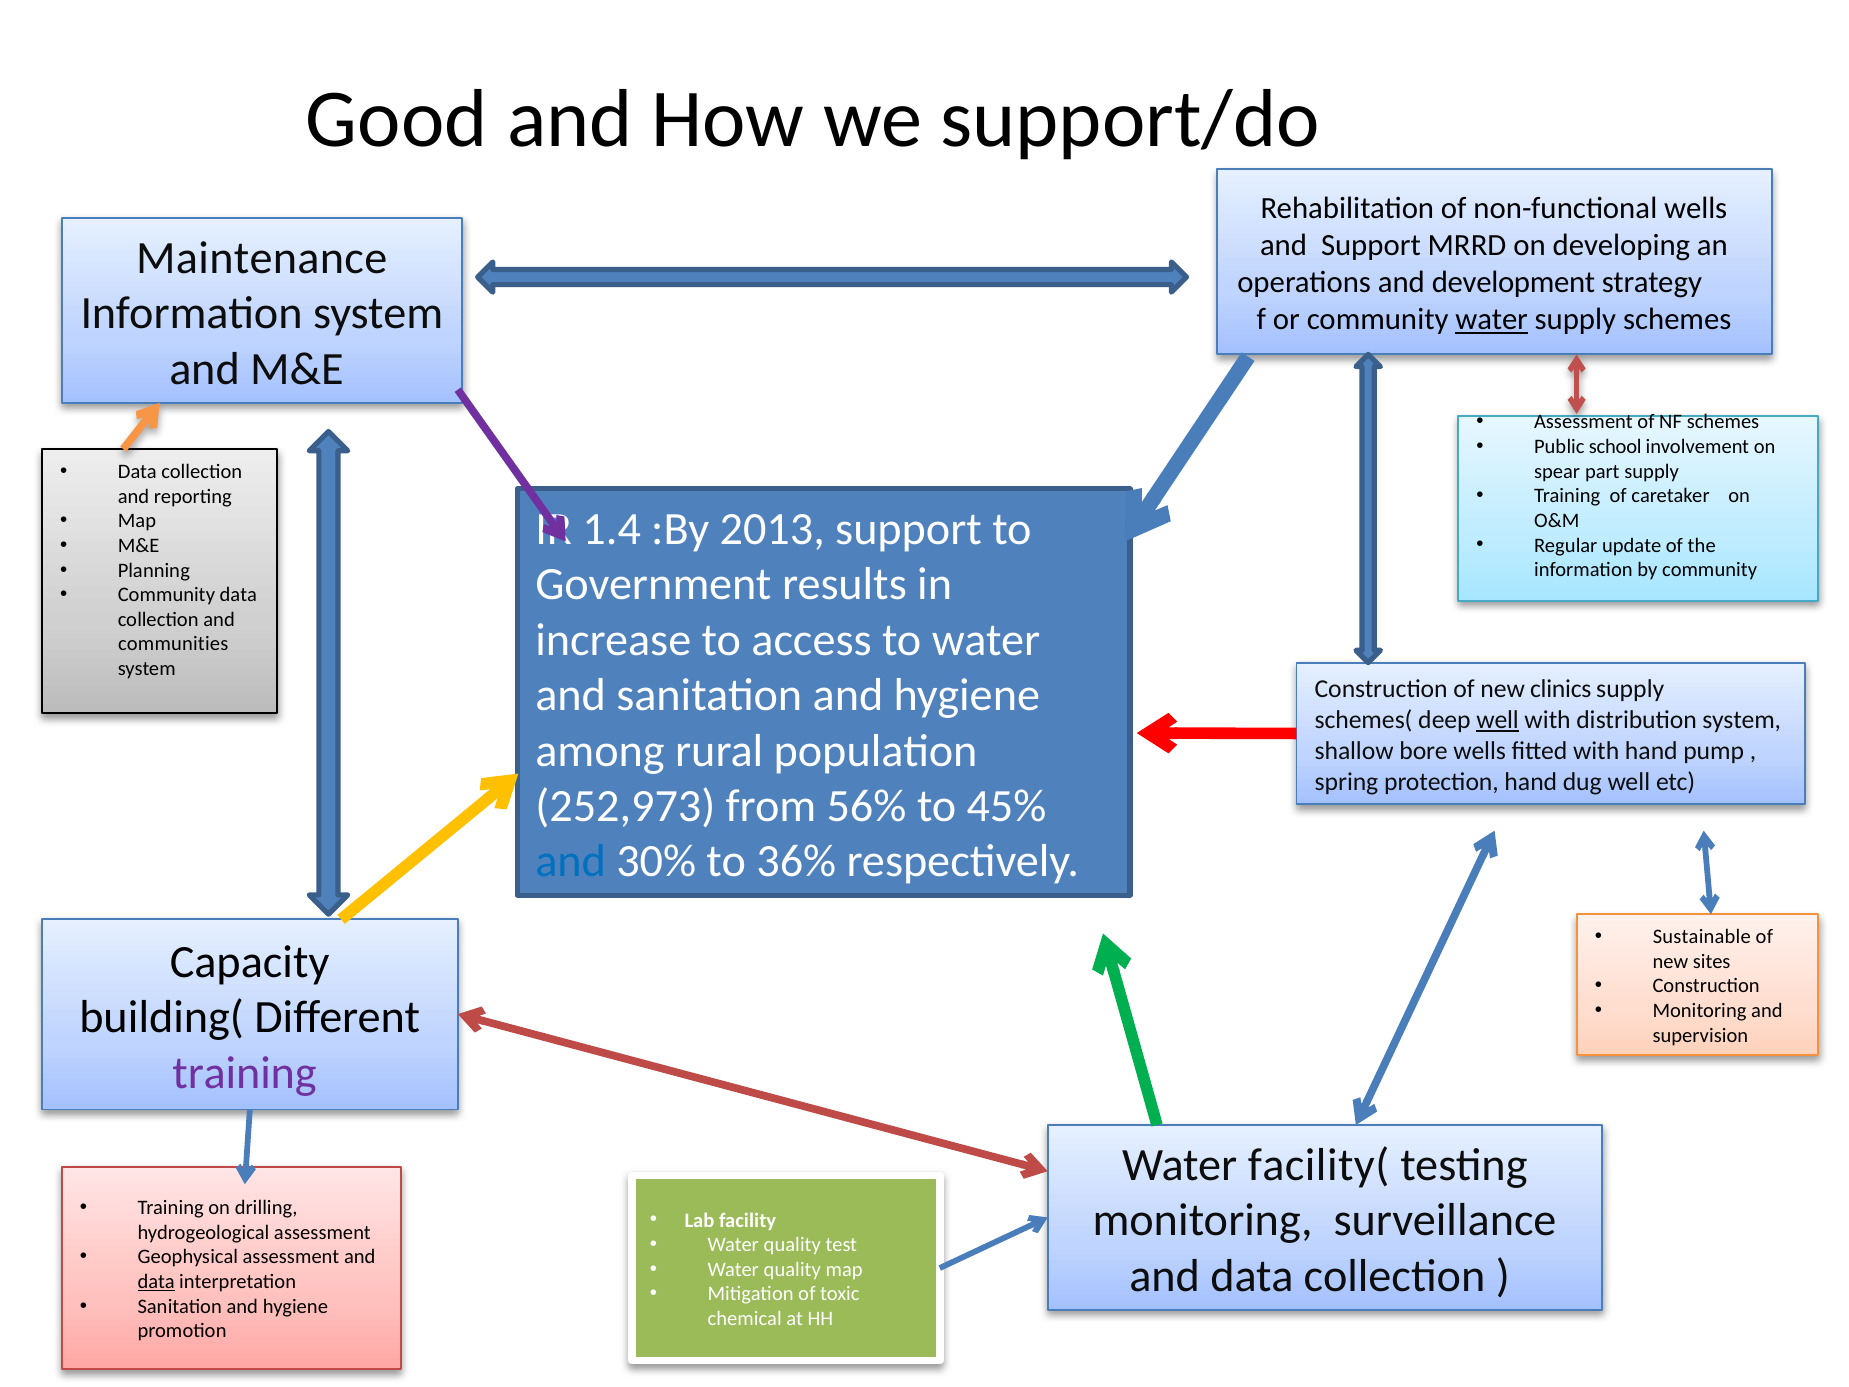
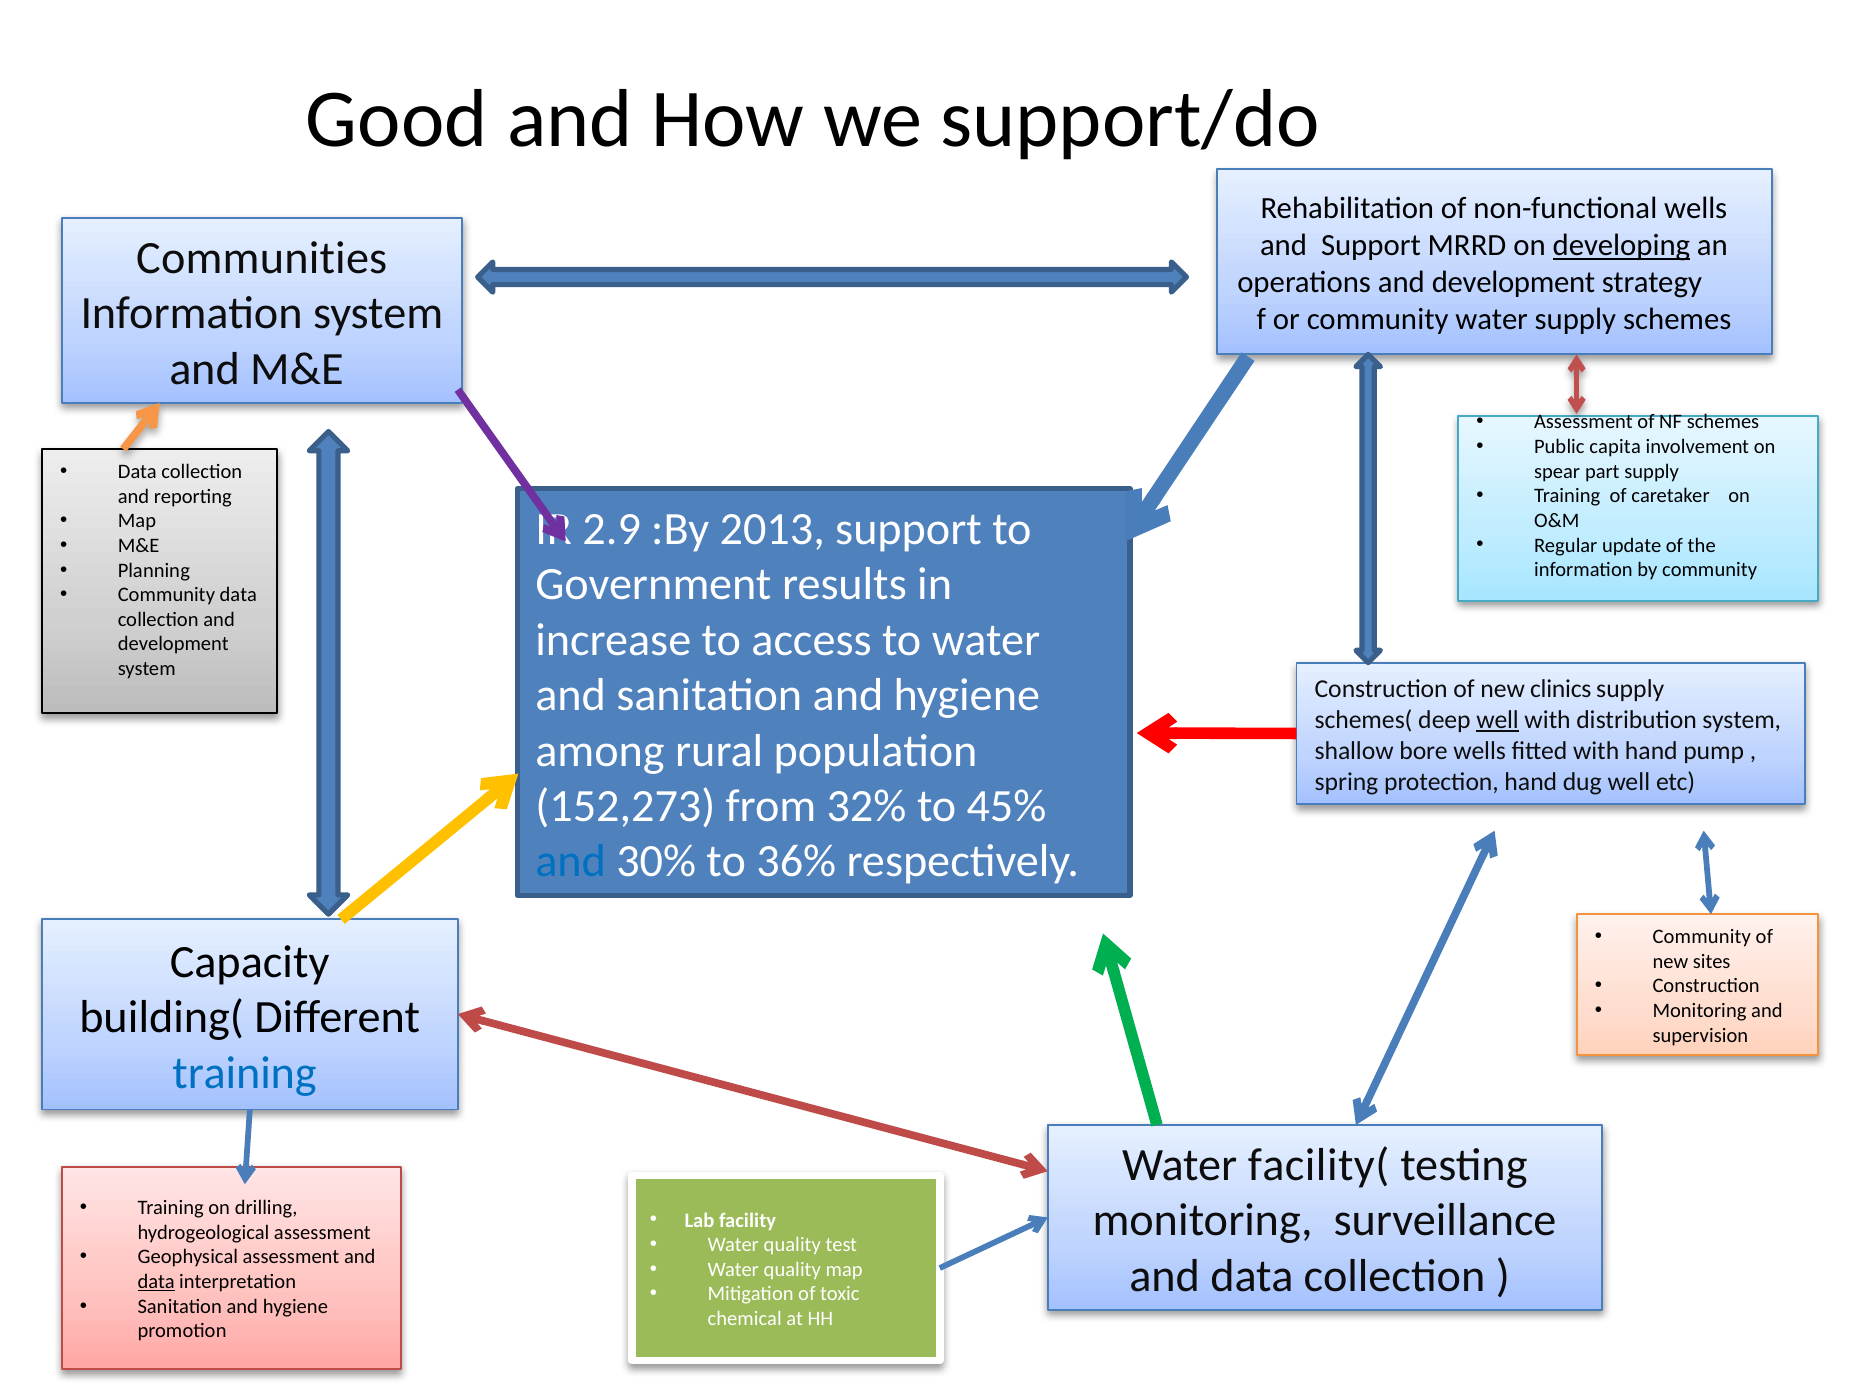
developing underline: none -> present
Maintenance: Maintenance -> Communities
water at (1492, 319) underline: present -> none
school: school -> capita
1.4: 1.4 -> 2.9
communities at (173, 644): communities -> development
252,973: 252,973 -> 152,273
56%: 56% -> 32%
Sustainable at (1702, 937): Sustainable -> Community
training at (245, 1073) colour: purple -> blue
